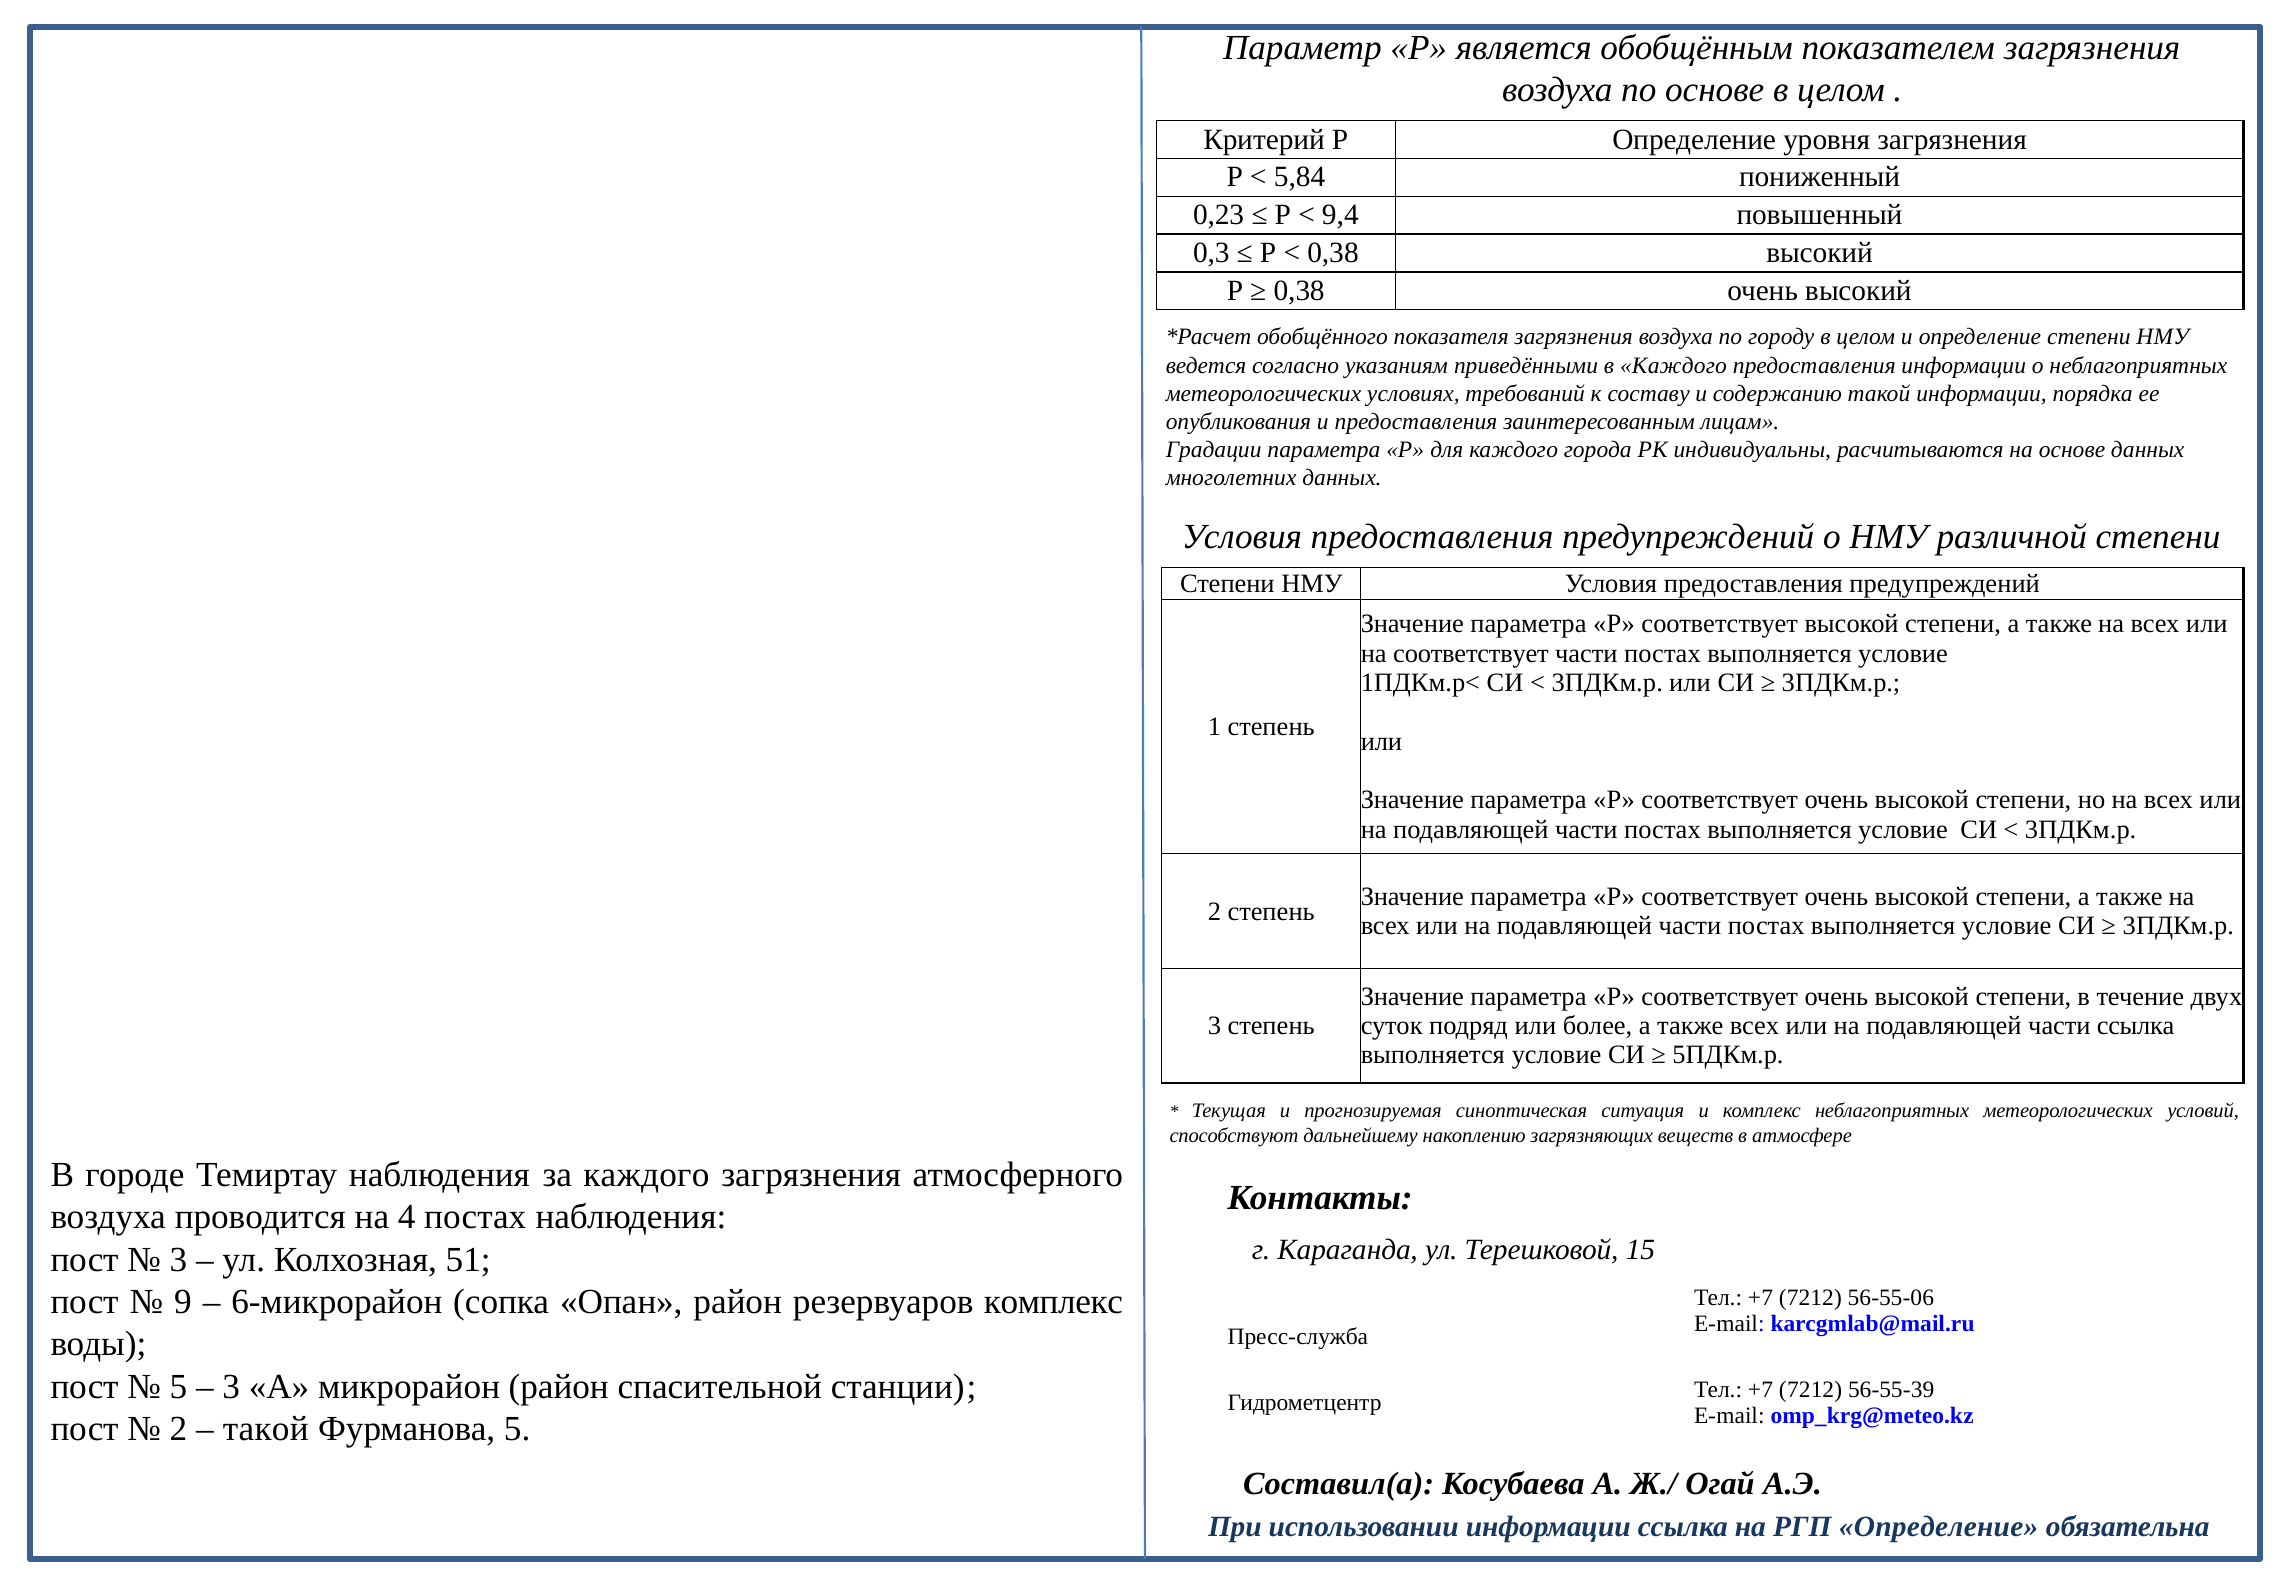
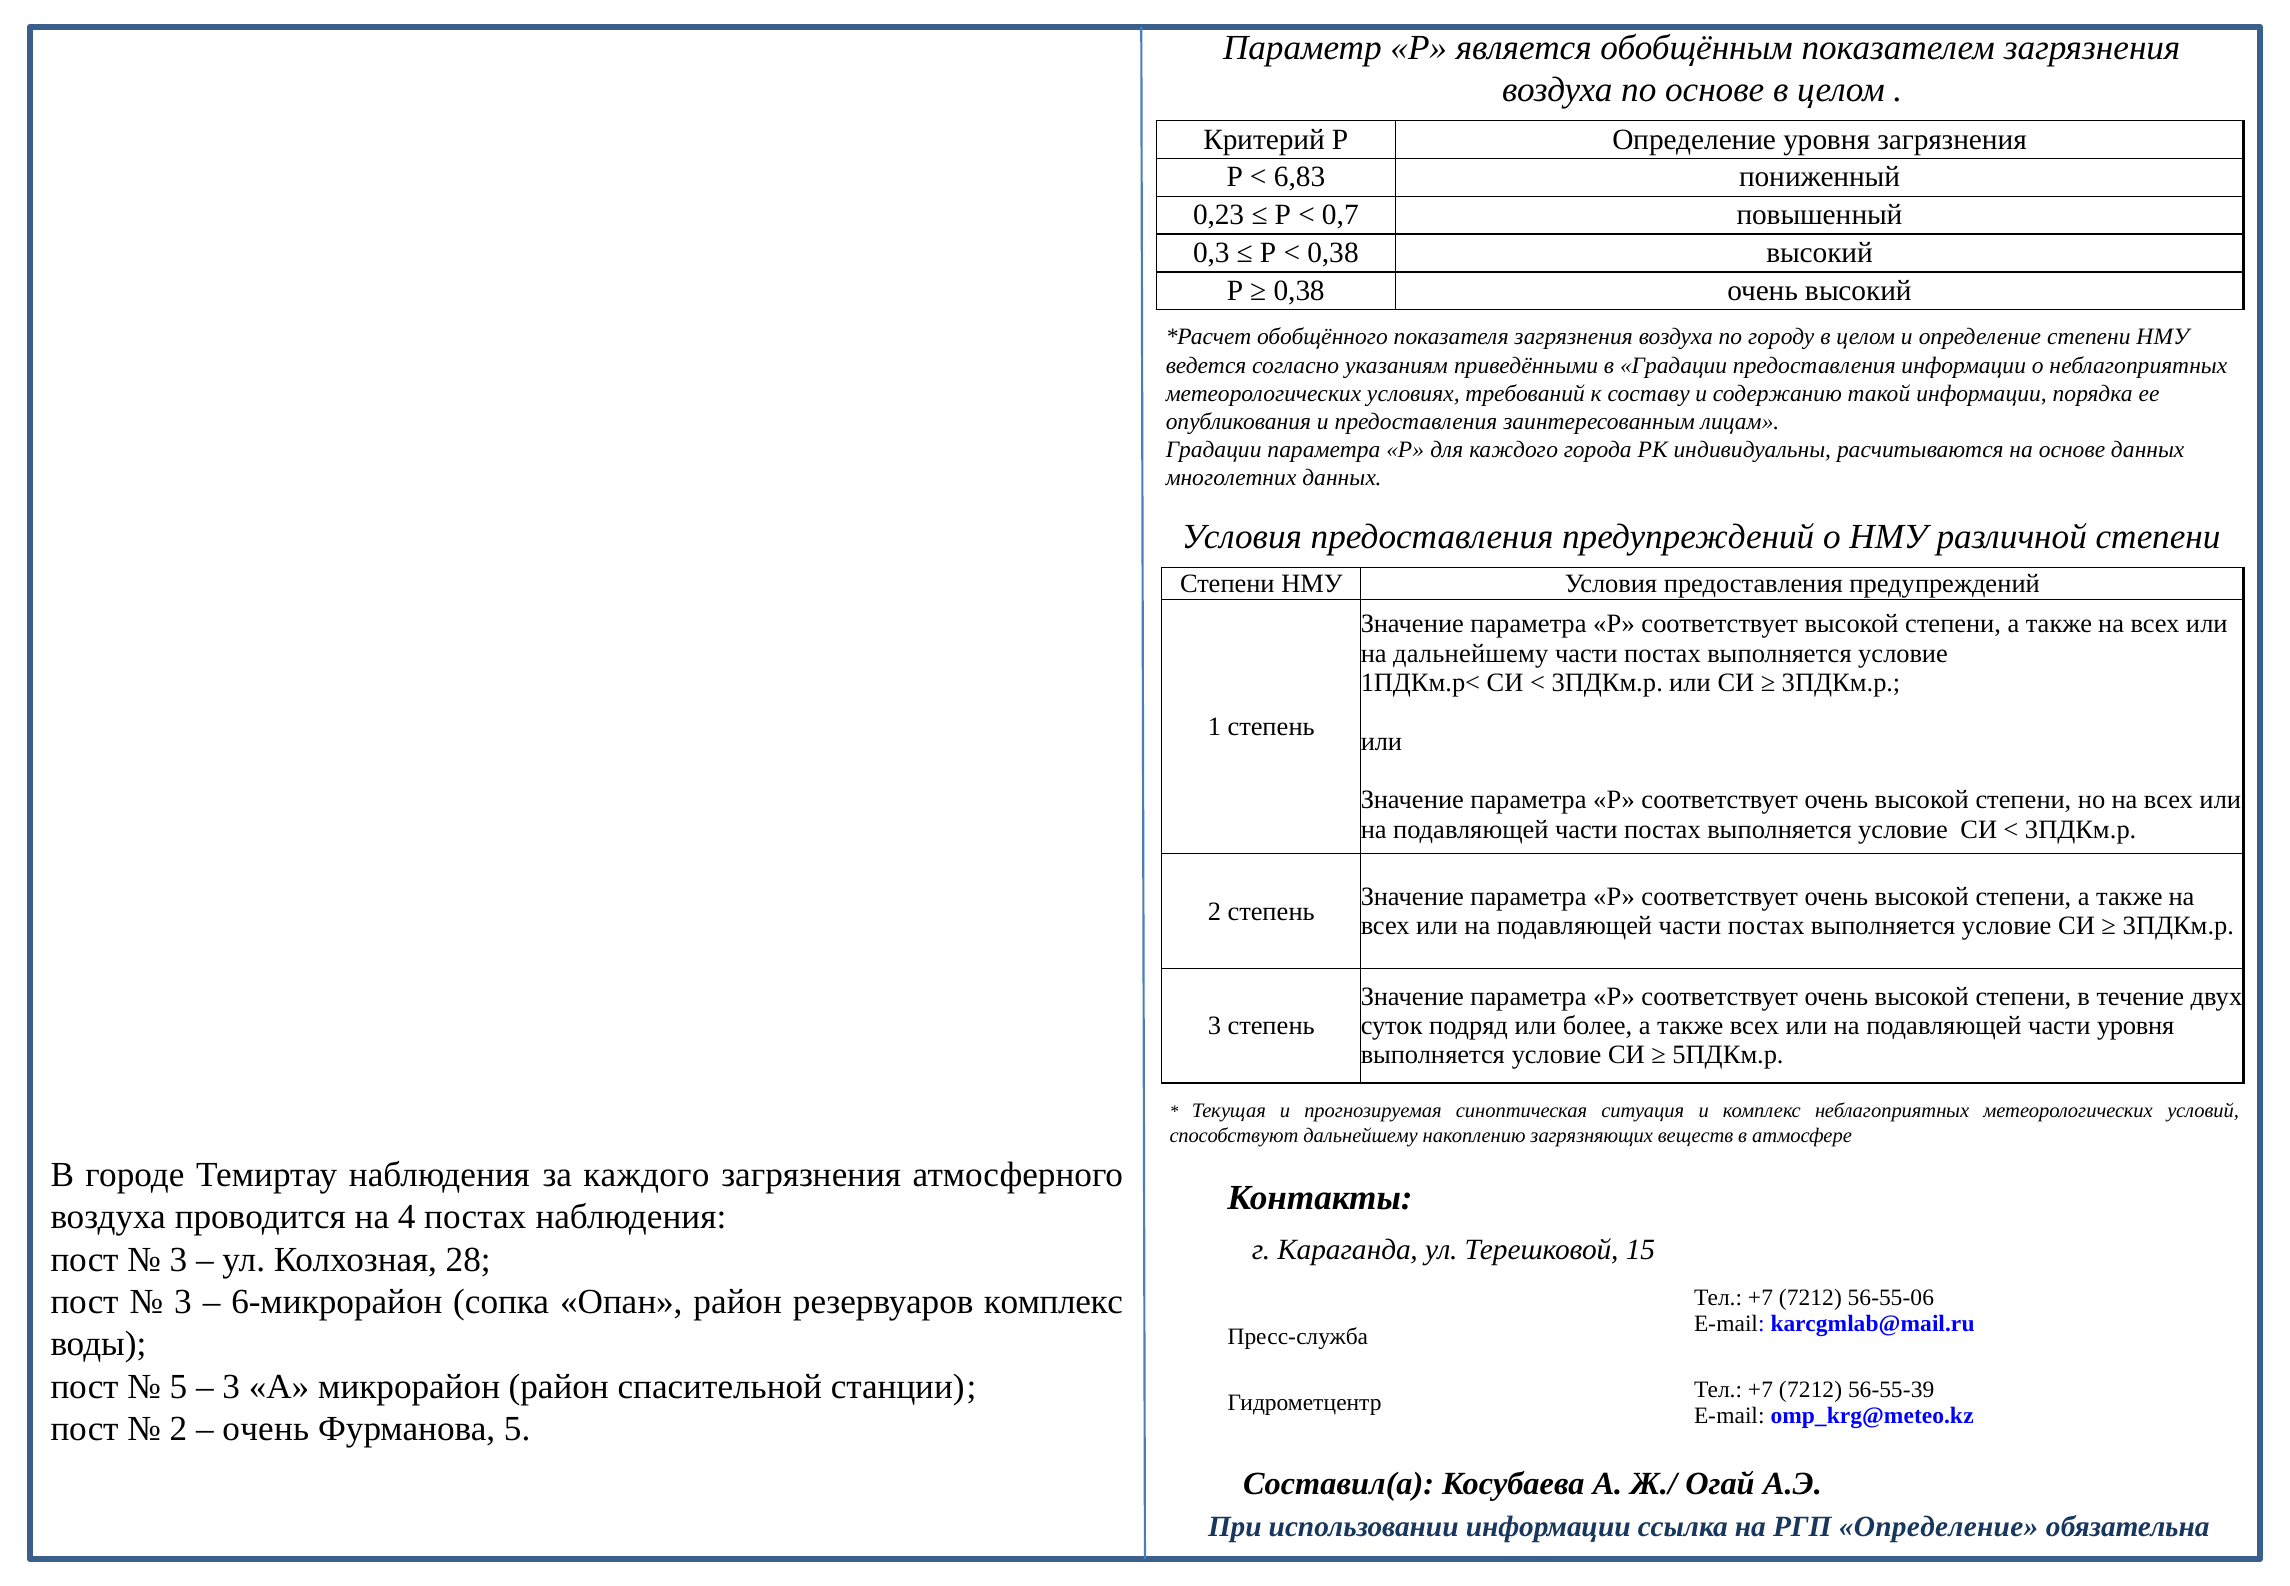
5,84: 5,84 -> 6,83
9,4: 9,4 -> 0,7
в Каждого: Каждого -> Градации
на соответствует: соответствует -> дальнейшему
части ссылка: ссылка -> уровня
51: 51 -> 28
9 at (183, 1301): 9 -> 3
такой at (266, 1428): такой -> очень
